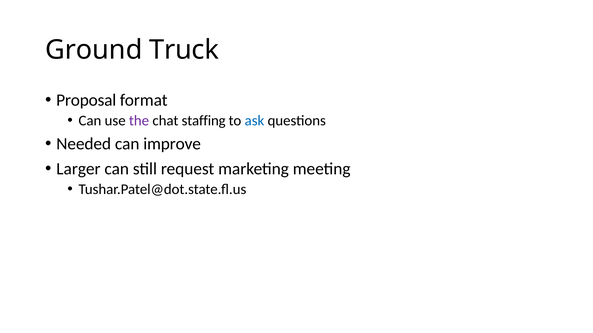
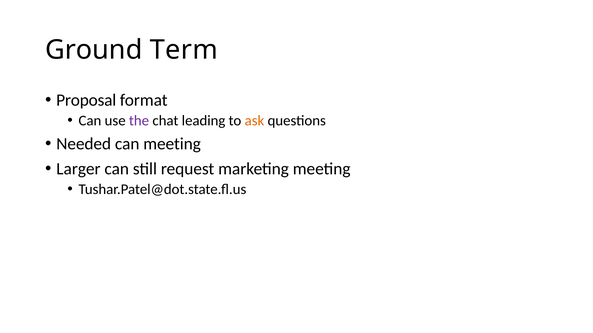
Truck: Truck -> Term
staffing: staffing -> leading
ask colour: blue -> orange
can improve: improve -> meeting
